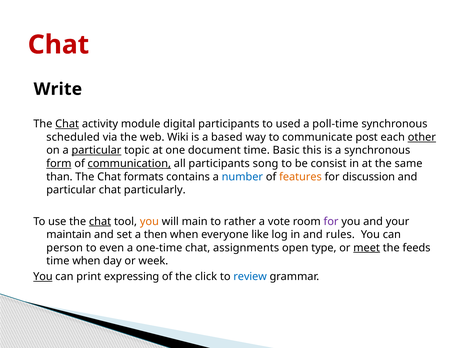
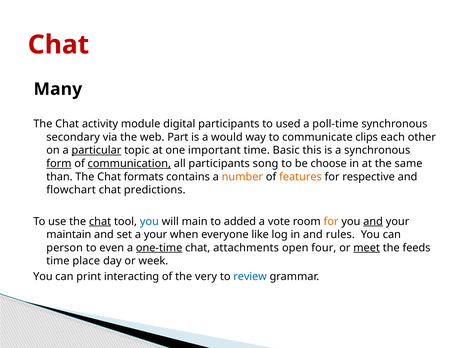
Write: Write -> Many
Chat at (67, 124) underline: present -> none
scheduled: scheduled -> secondary
Wiki: Wiki -> Part
based: based -> would
post: post -> clips
other underline: present -> none
document: document -> important
consist: consist -> choose
number colour: blue -> orange
discussion: discussion -> respective
particular at (71, 190): particular -> flowchart
particularly: particularly -> predictions
you at (149, 221) colour: orange -> blue
rather: rather -> added
for at (331, 221) colour: purple -> orange
and at (373, 221) underline: none -> present
a then: then -> your
one-time underline: none -> present
assignments: assignments -> attachments
type: type -> four
time when: when -> place
You at (43, 277) underline: present -> none
expressing: expressing -> interacting
click: click -> very
